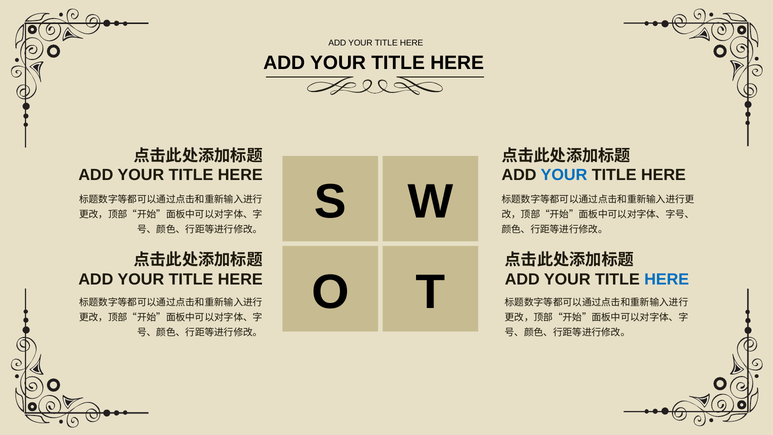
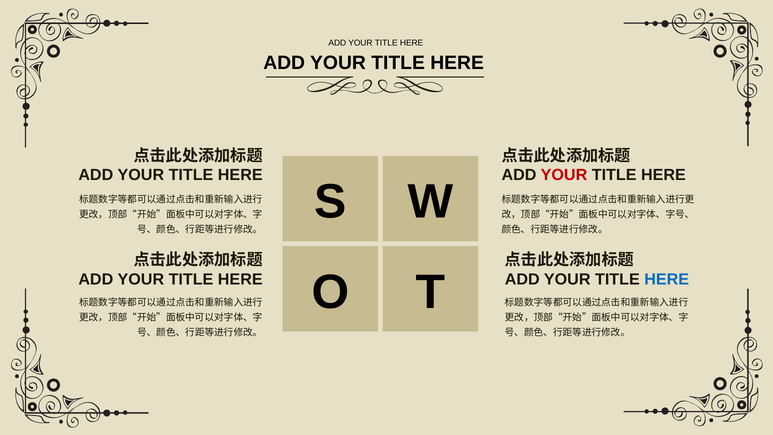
YOUR at (564, 175) colour: blue -> red
